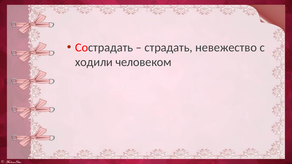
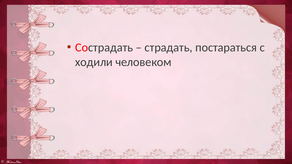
невежество: невежество -> постараться
